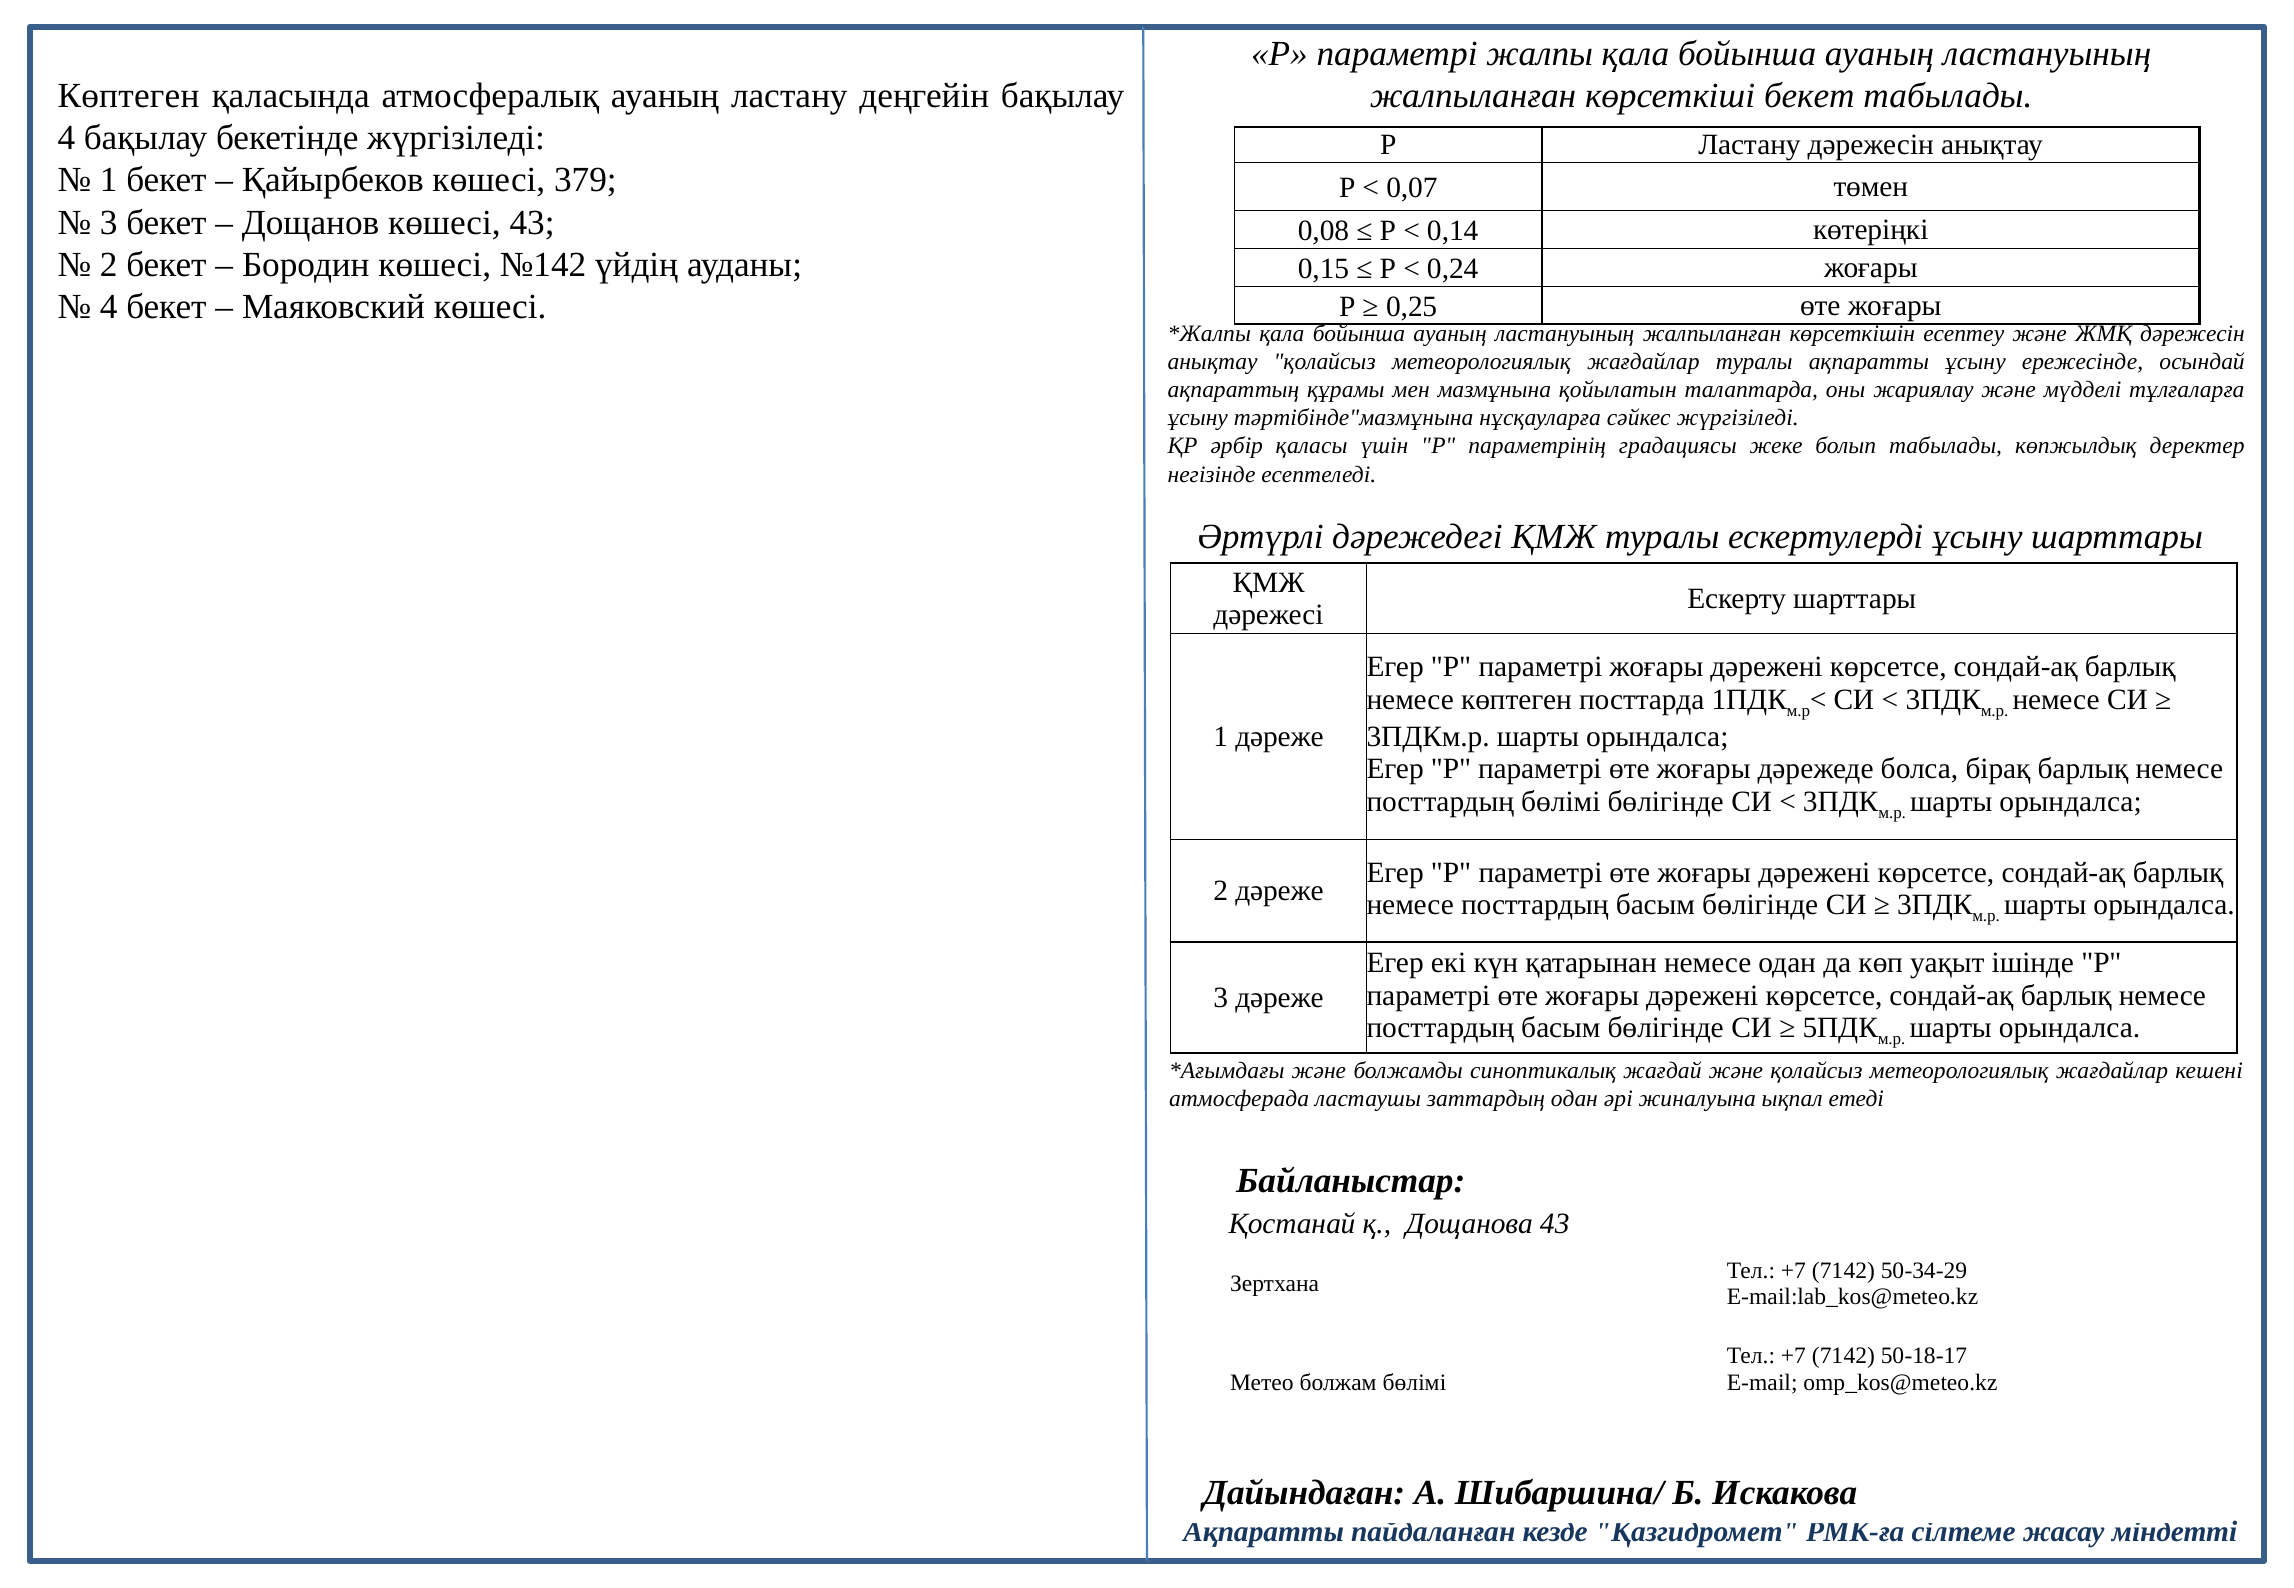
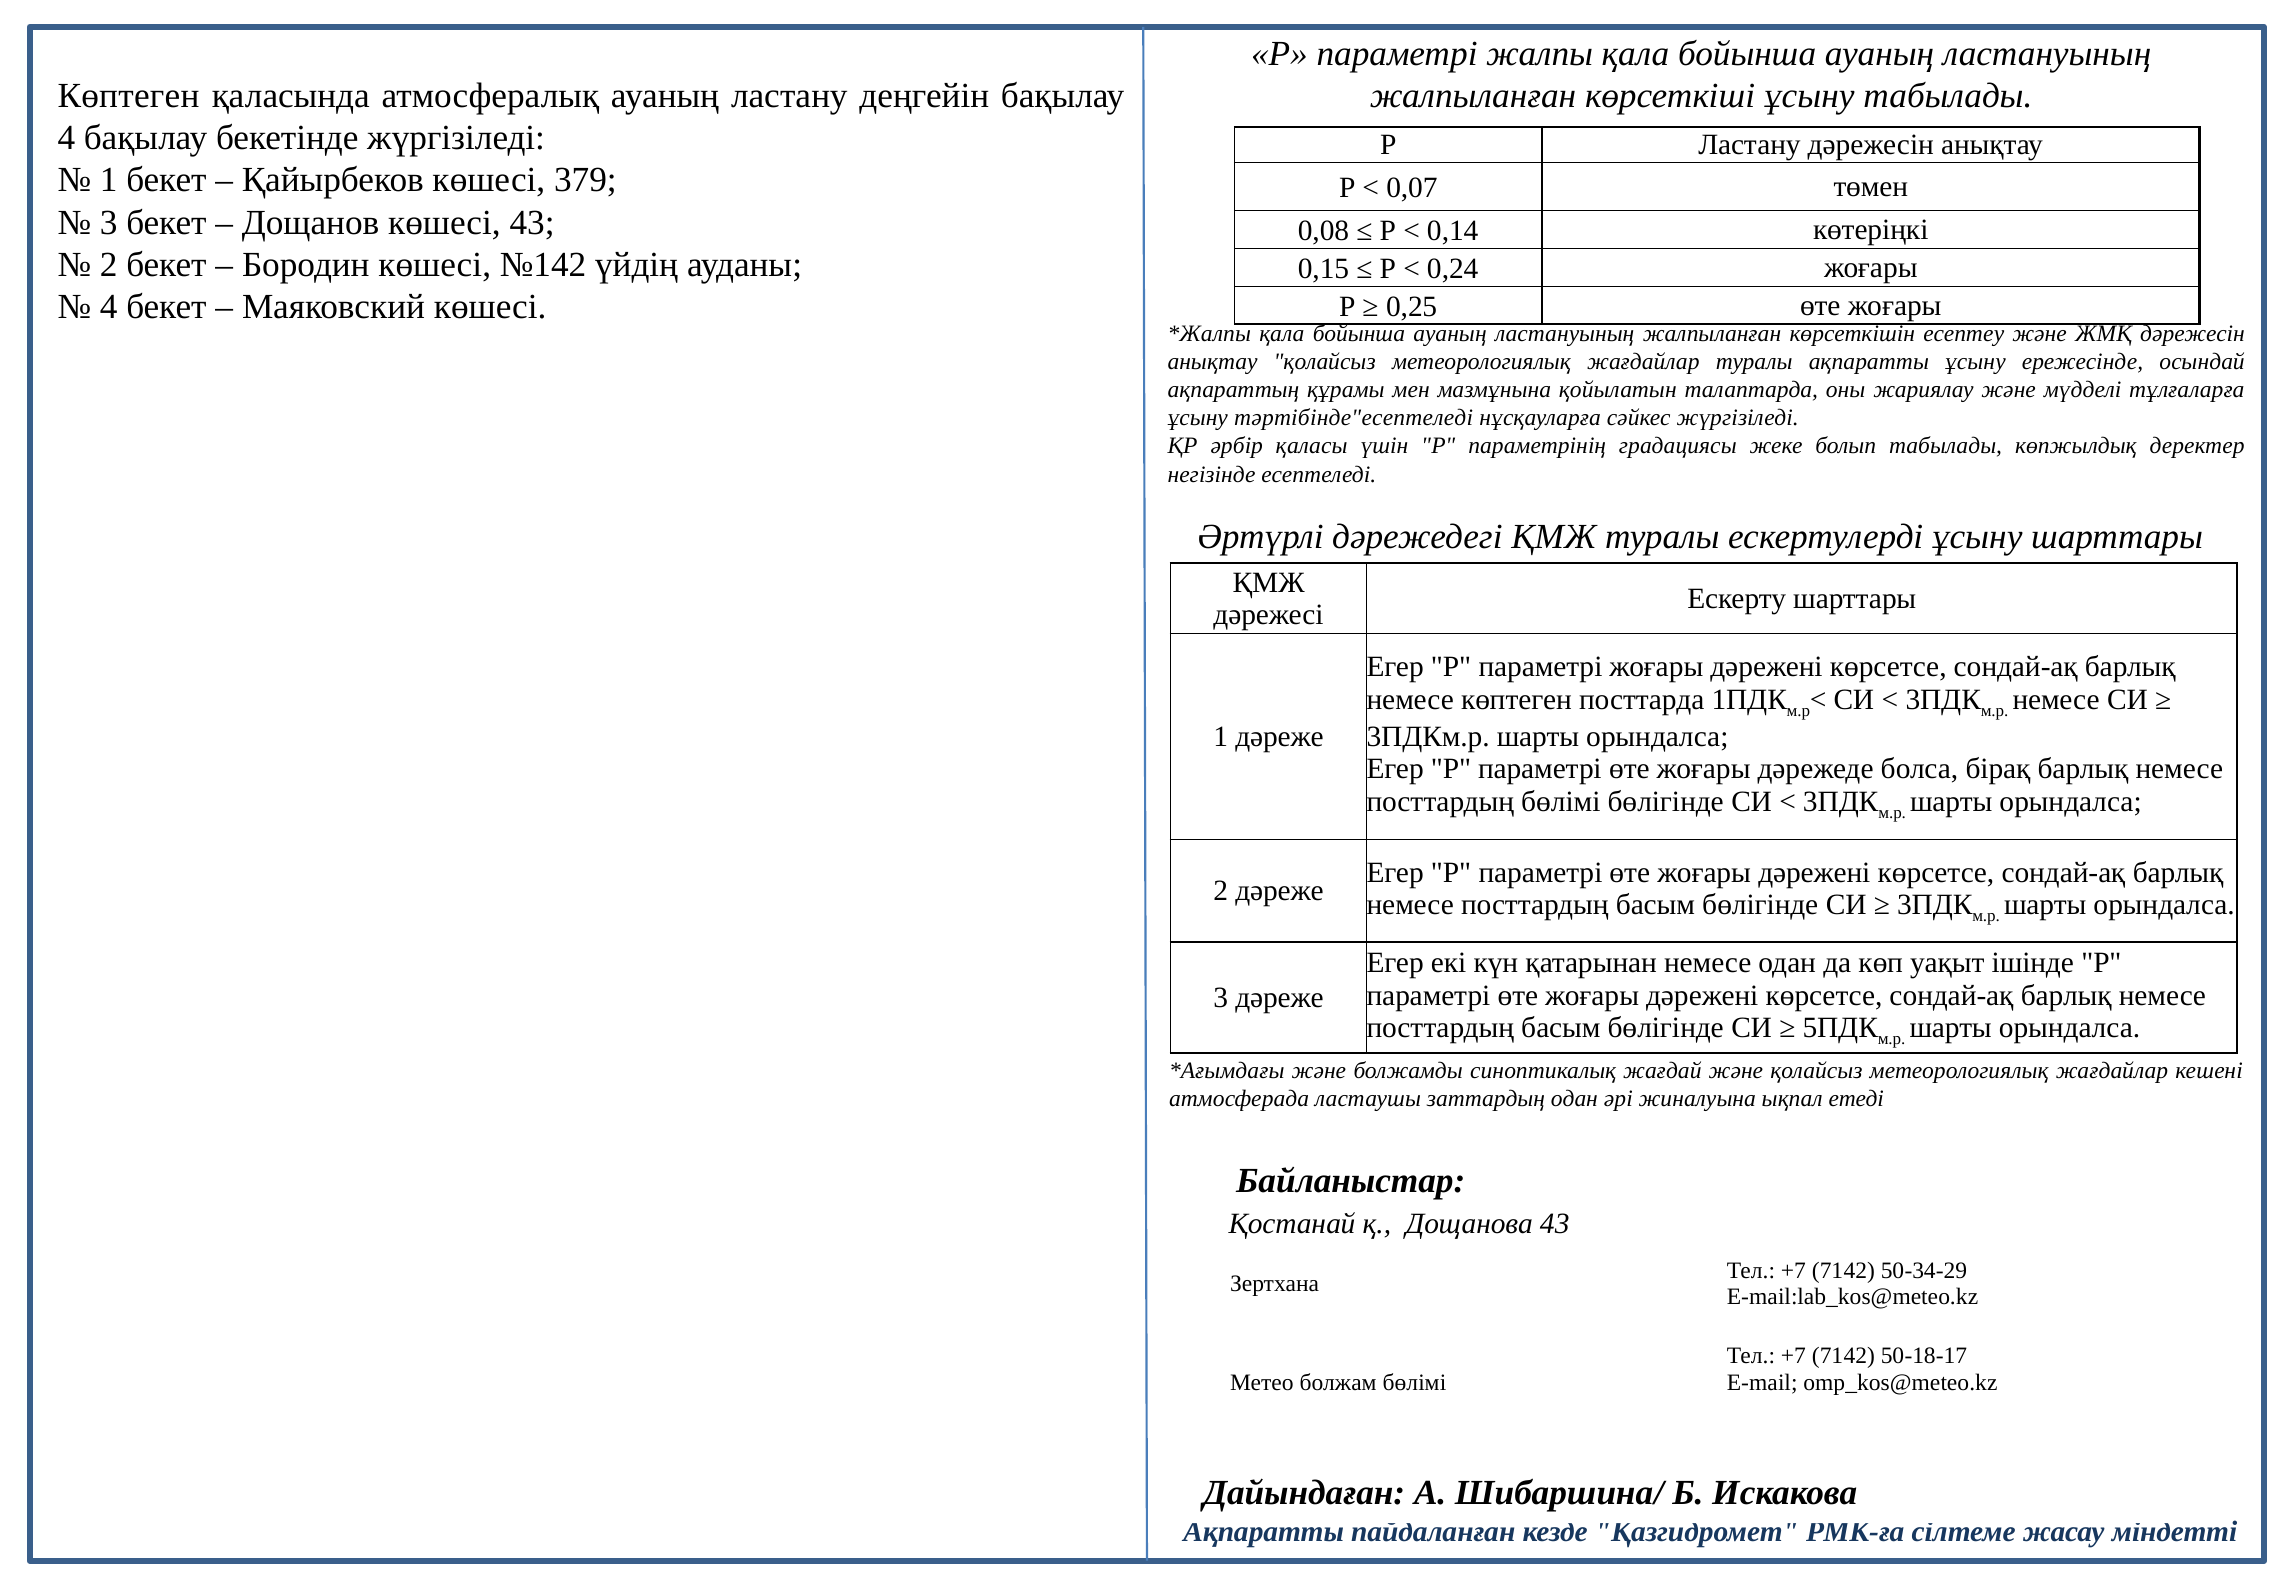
көрсеткіші бекет: бекет -> ұсыну
тәртібінде"мазмұнына: тәртібінде"мазмұнына -> тәртібінде"есептеледі
